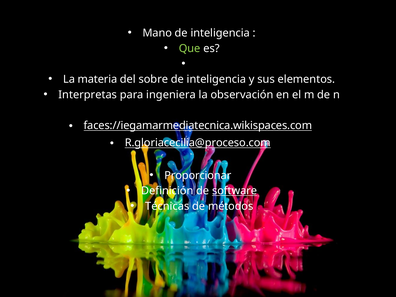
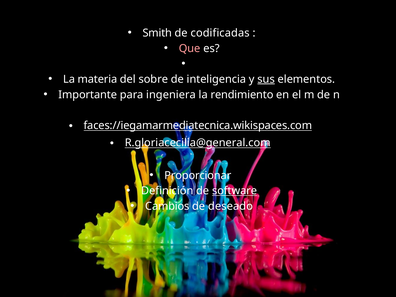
Mano: Mano -> Smith
inteligencia at (220, 33): inteligencia -> codificadas
Que colour: light green -> pink
sus underline: none -> present
Interpretas: Interpretas -> Importante
observación: observación -> rendimiento
R.gloriacecilia@proceso.com: R.gloriacecilia@proceso.com -> R.gloriacecilia@general.com
Técnicas: Técnicas -> Cambios
métodos: métodos -> deseado
